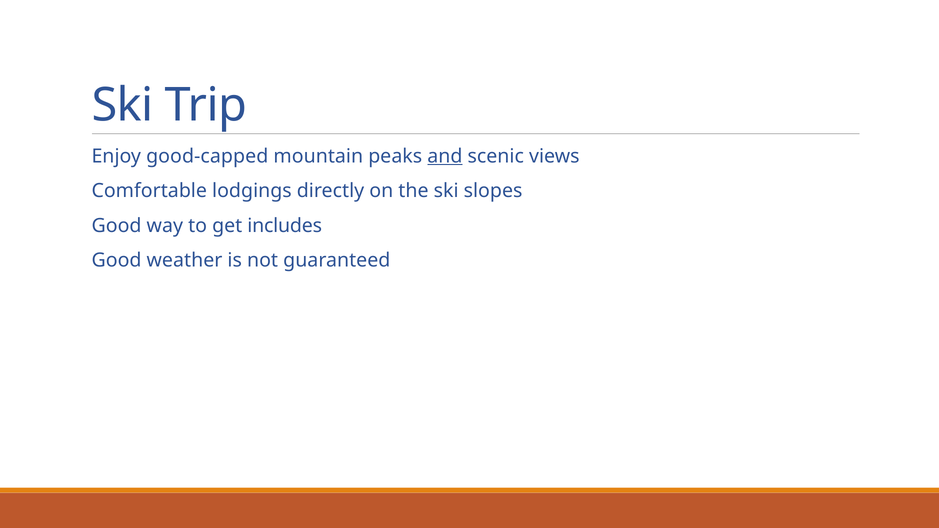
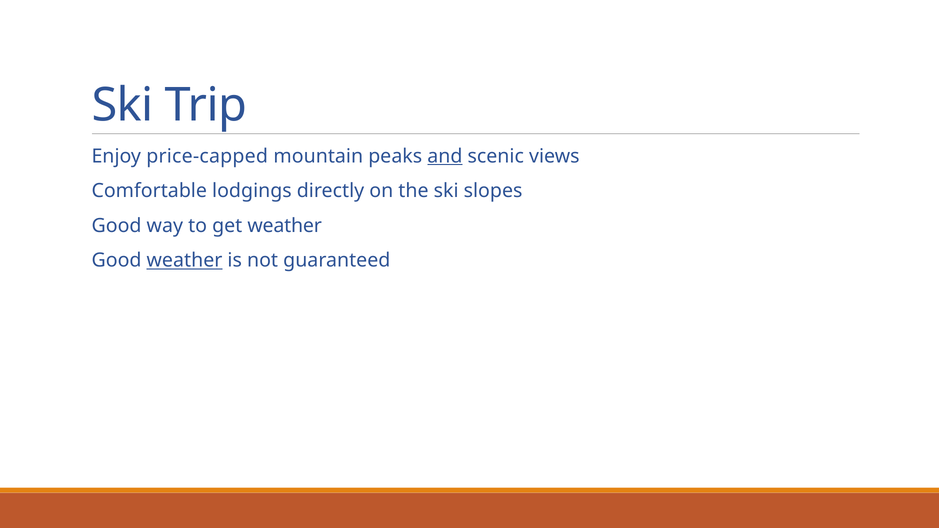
good-capped: good-capped -> price-capped
get includes: includes -> weather
weather at (184, 261) underline: none -> present
